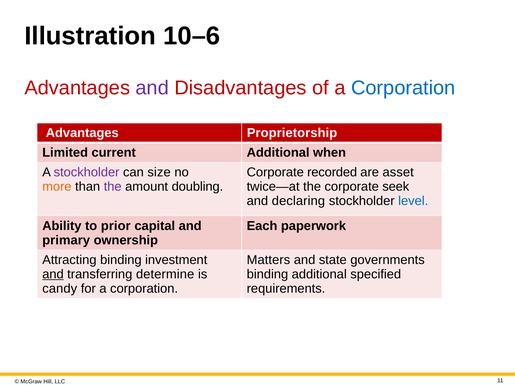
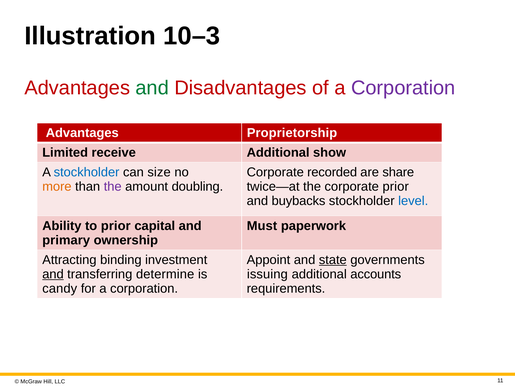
10–6: 10–6 -> 10–3
and at (152, 88) colour: purple -> green
Corporation at (403, 88) colour: blue -> purple
current: current -> receive
when: when -> show
stockholder at (87, 172) colour: purple -> blue
asset: asset -> share
corporate seek: seek -> prior
declaring: declaring -> buybacks
Each: Each -> Must
Matters: Matters -> Appoint
state underline: none -> present
binding at (267, 274): binding -> issuing
specified: specified -> accounts
